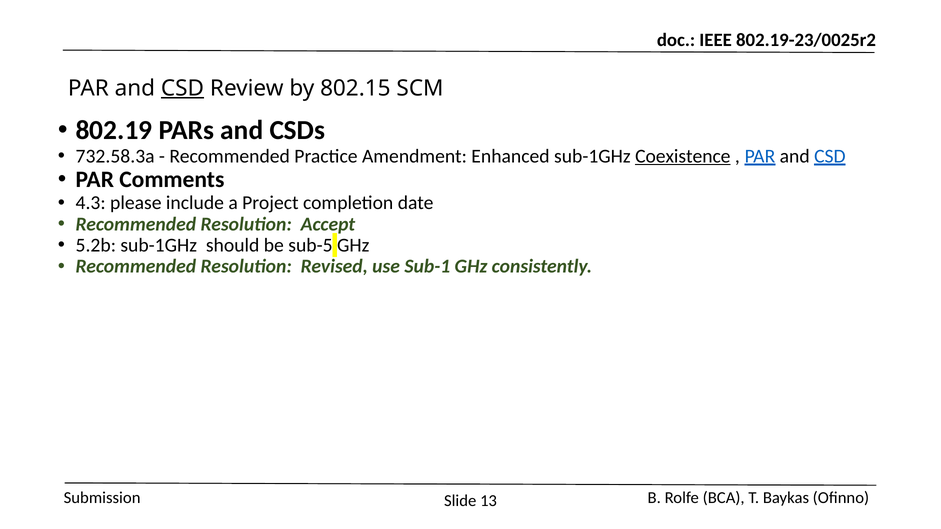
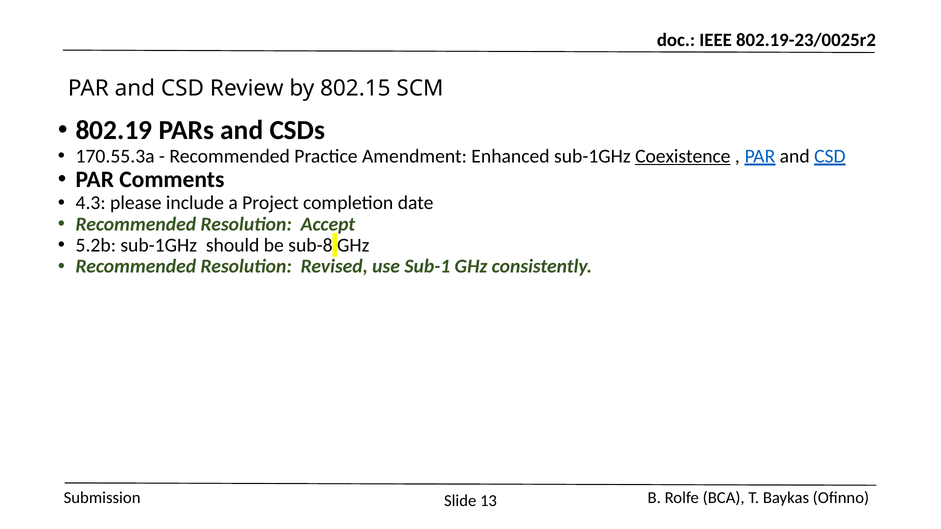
CSD at (183, 88) underline: present -> none
732.58.3a: 732.58.3a -> 170.55.3a
sub-5: sub-5 -> sub-8
